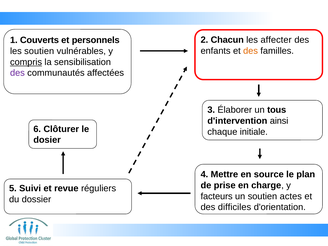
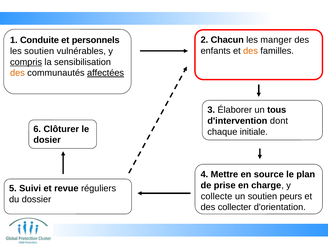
affecter: affecter -> manger
Couverts: Couverts -> Conduite
des at (17, 73) colour: purple -> orange
affectées underline: none -> present
ainsi: ainsi -> dont
facteurs: facteurs -> collecte
actes: actes -> peurs
difficiles: difficiles -> collecter
